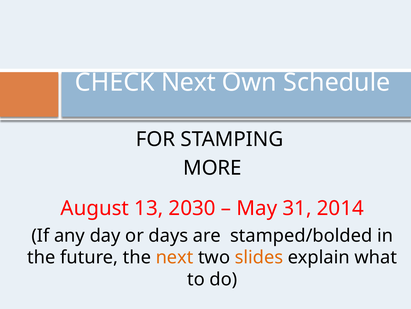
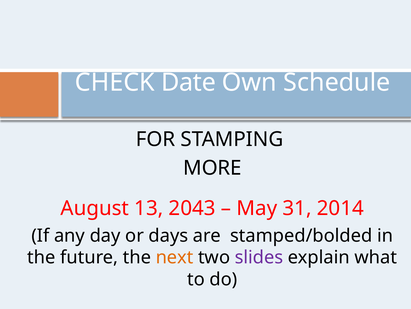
CHECK Next: Next -> Date
2030: 2030 -> 2043
slides colour: orange -> purple
